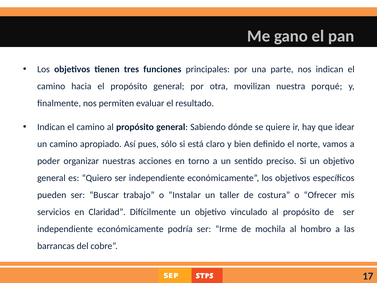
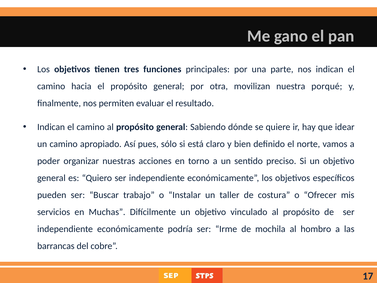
Claridad: Claridad -> Muchas
